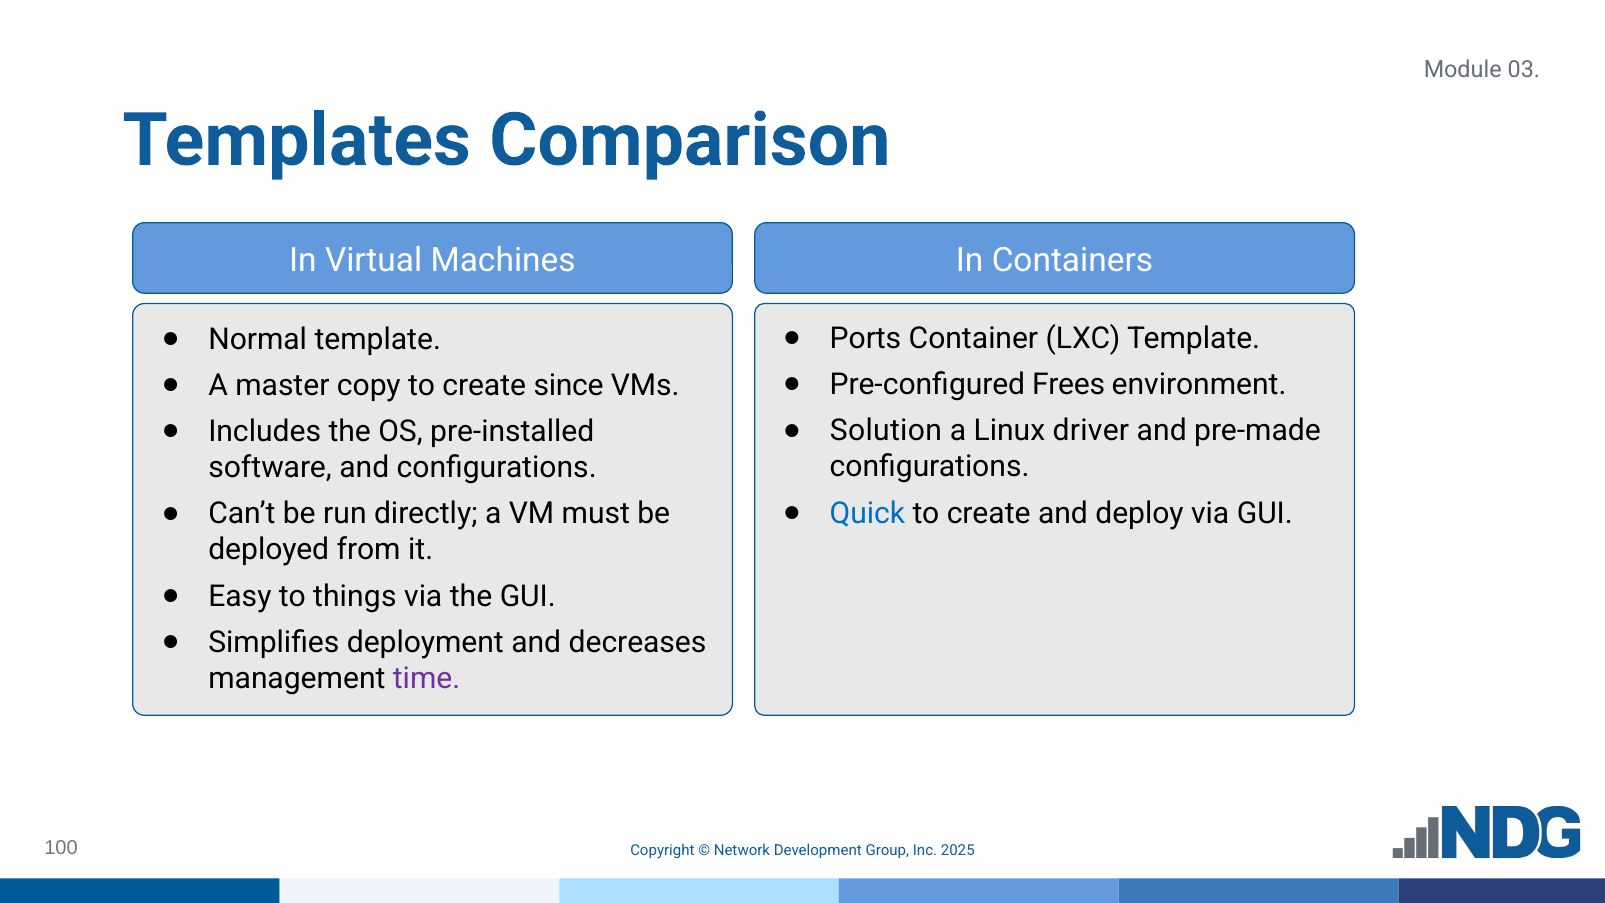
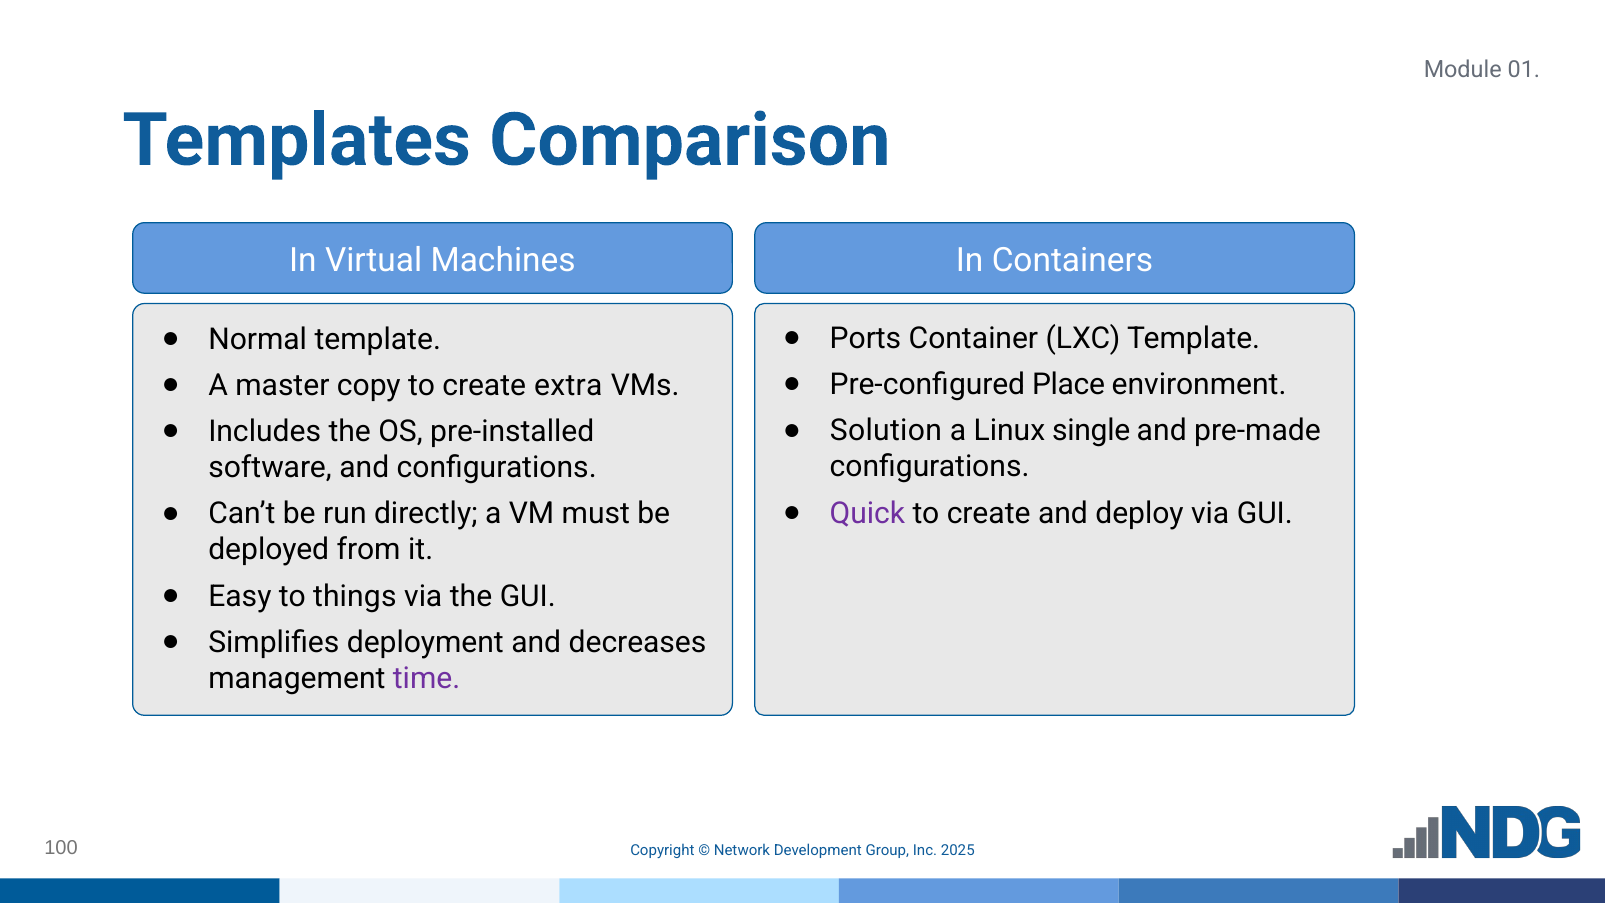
03: 03 -> 01
Frees: Frees -> Place
since: since -> extra
driver: driver -> single
Quick colour: blue -> purple
